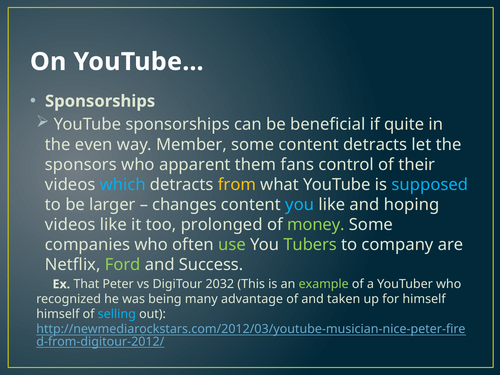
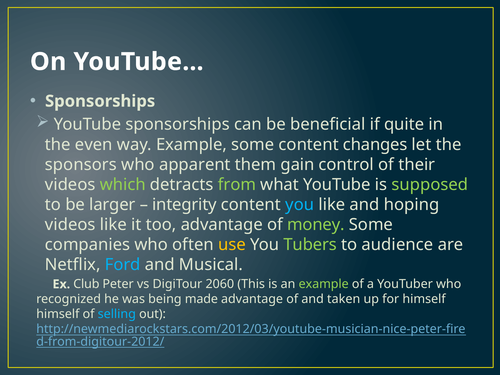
way Member: Member -> Example
content detracts: detracts -> changes
fans: fans -> gain
which colour: light blue -> light green
from colour: yellow -> light green
supposed colour: light blue -> light green
changes: changes -> integrity
too prolonged: prolonged -> advantage
use colour: light green -> yellow
company: company -> audience
Ford colour: light green -> light blue
Success: Success -> Musical
That: That -> Club
2032: 2032 -> 2060
many: many -> made
